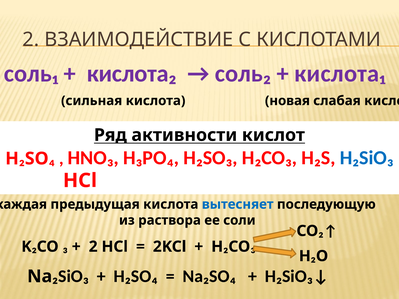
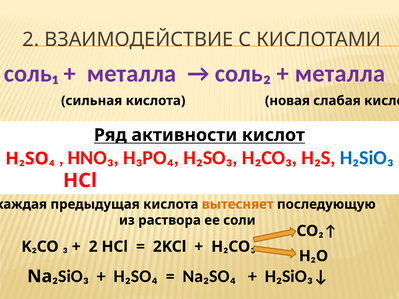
кислота₂ at (132, 74): кислота₂ -> металла
кислота₁ at (340, 74): кислота₁ -> металла
вытесняет colour: blue -> orange
